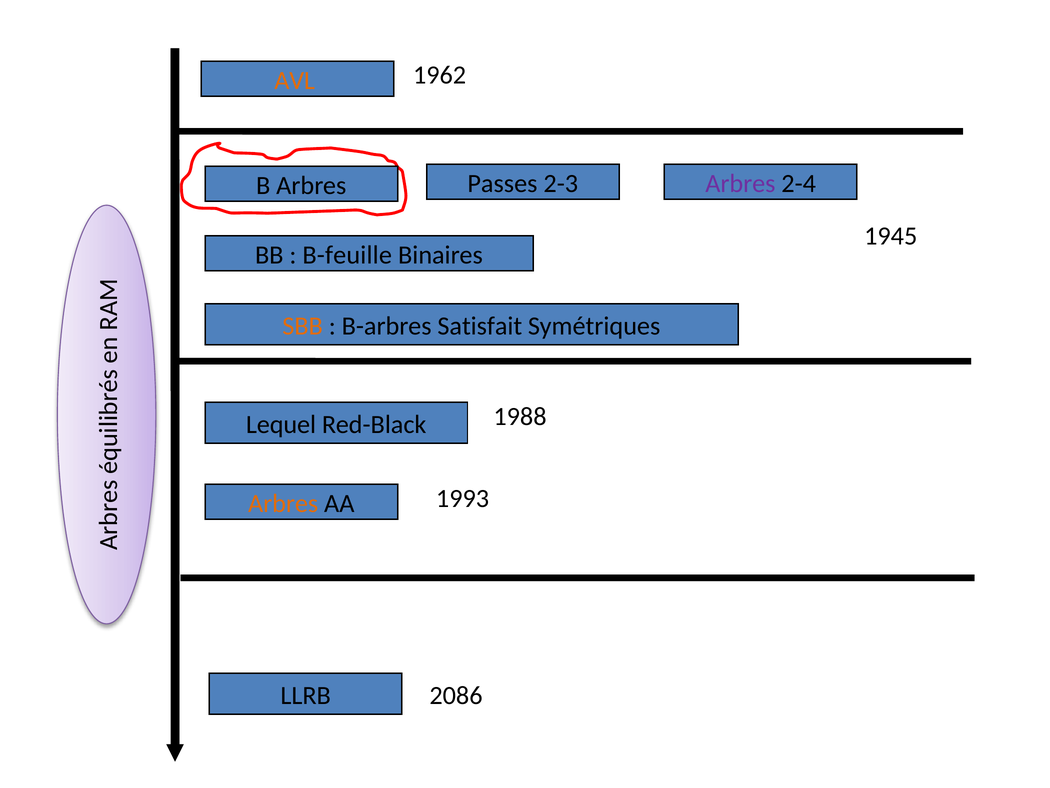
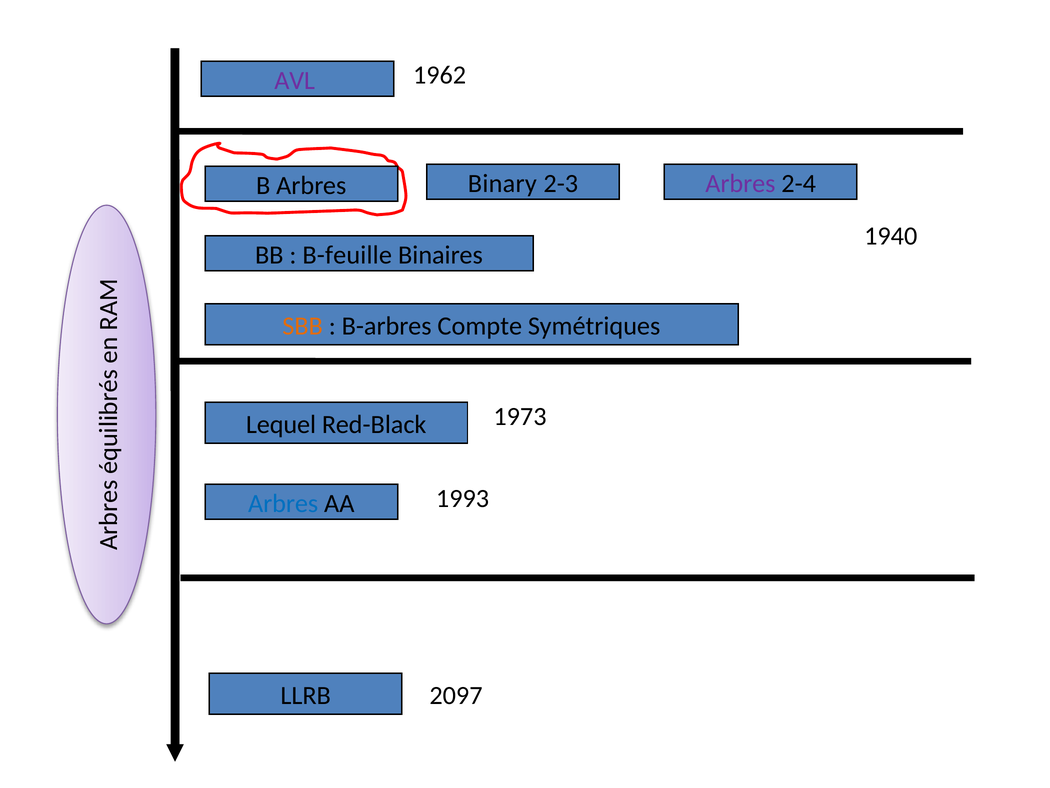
AVL colour: orange -> purple
Passes: Passes -> Binary
1945: 1945 -> 1940
Satisfait: Satisfait -> Compte
1988: 1988 -> 1973
Arbres at (283, 503) colour: orange -> blue
2086: 2086 -> 2097
